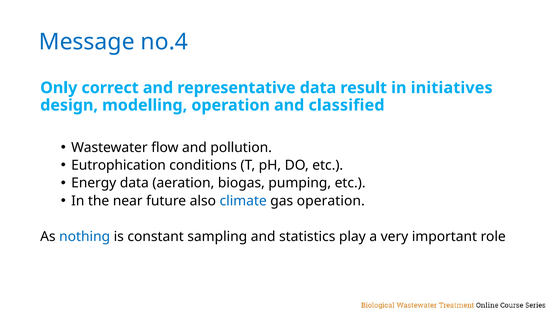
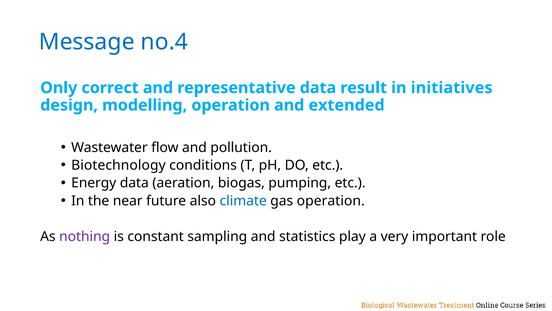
classified: classified -> extended
Eutrophication: Eutrophication -> Biotechnology
nothing colour: blue -> purple
